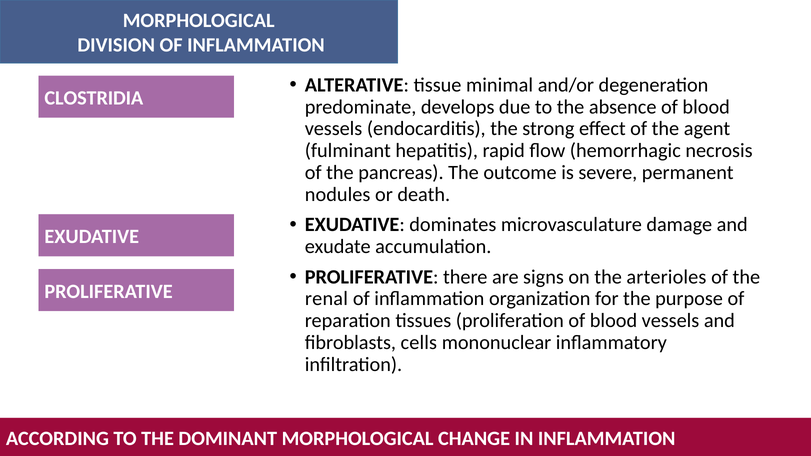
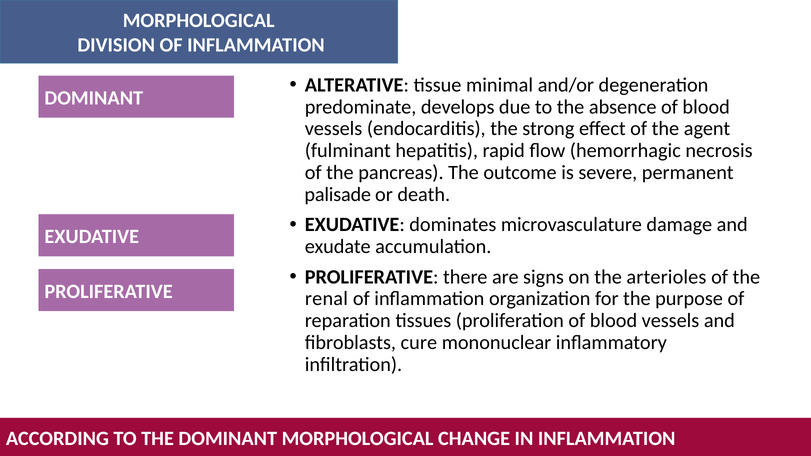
CLOSTRIDIA at (94, 98): CLOSTRIDIA -> DOMINANT
nodules: nodules -> palisade
cells: cells -> cure
